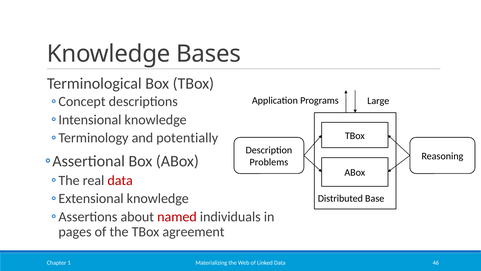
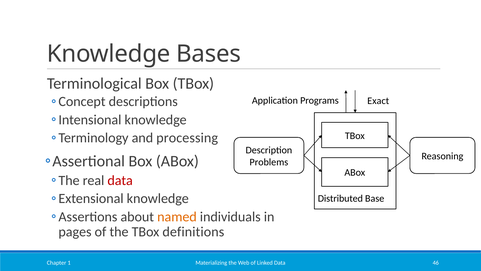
Large: Large -> Exact
potentially: potentially -> processing
named colour: red -> orange
agreement: agreement -> definitions
